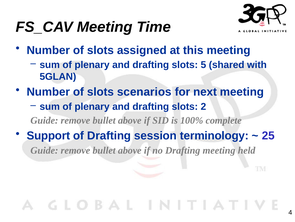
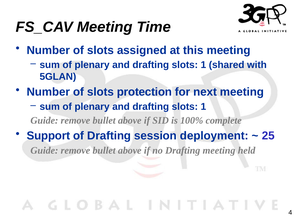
5 at (203, 65): 5 -> 1
scenarios: scenarios -> protection
2 at (203, 106): 2 -> 1
terminology: terminology -> deployment
